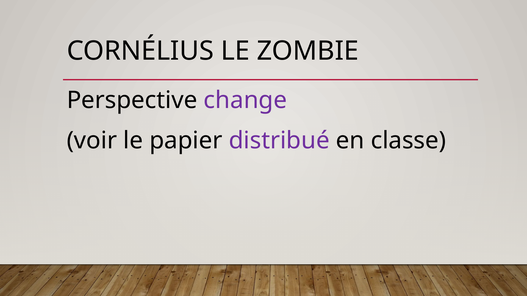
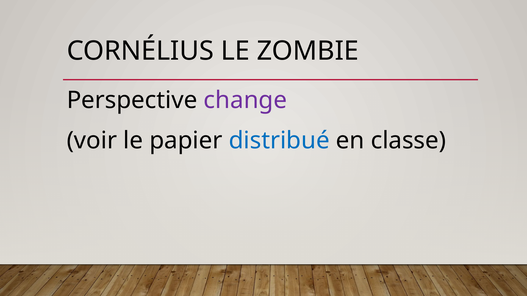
distribué colour: purple -> blue
